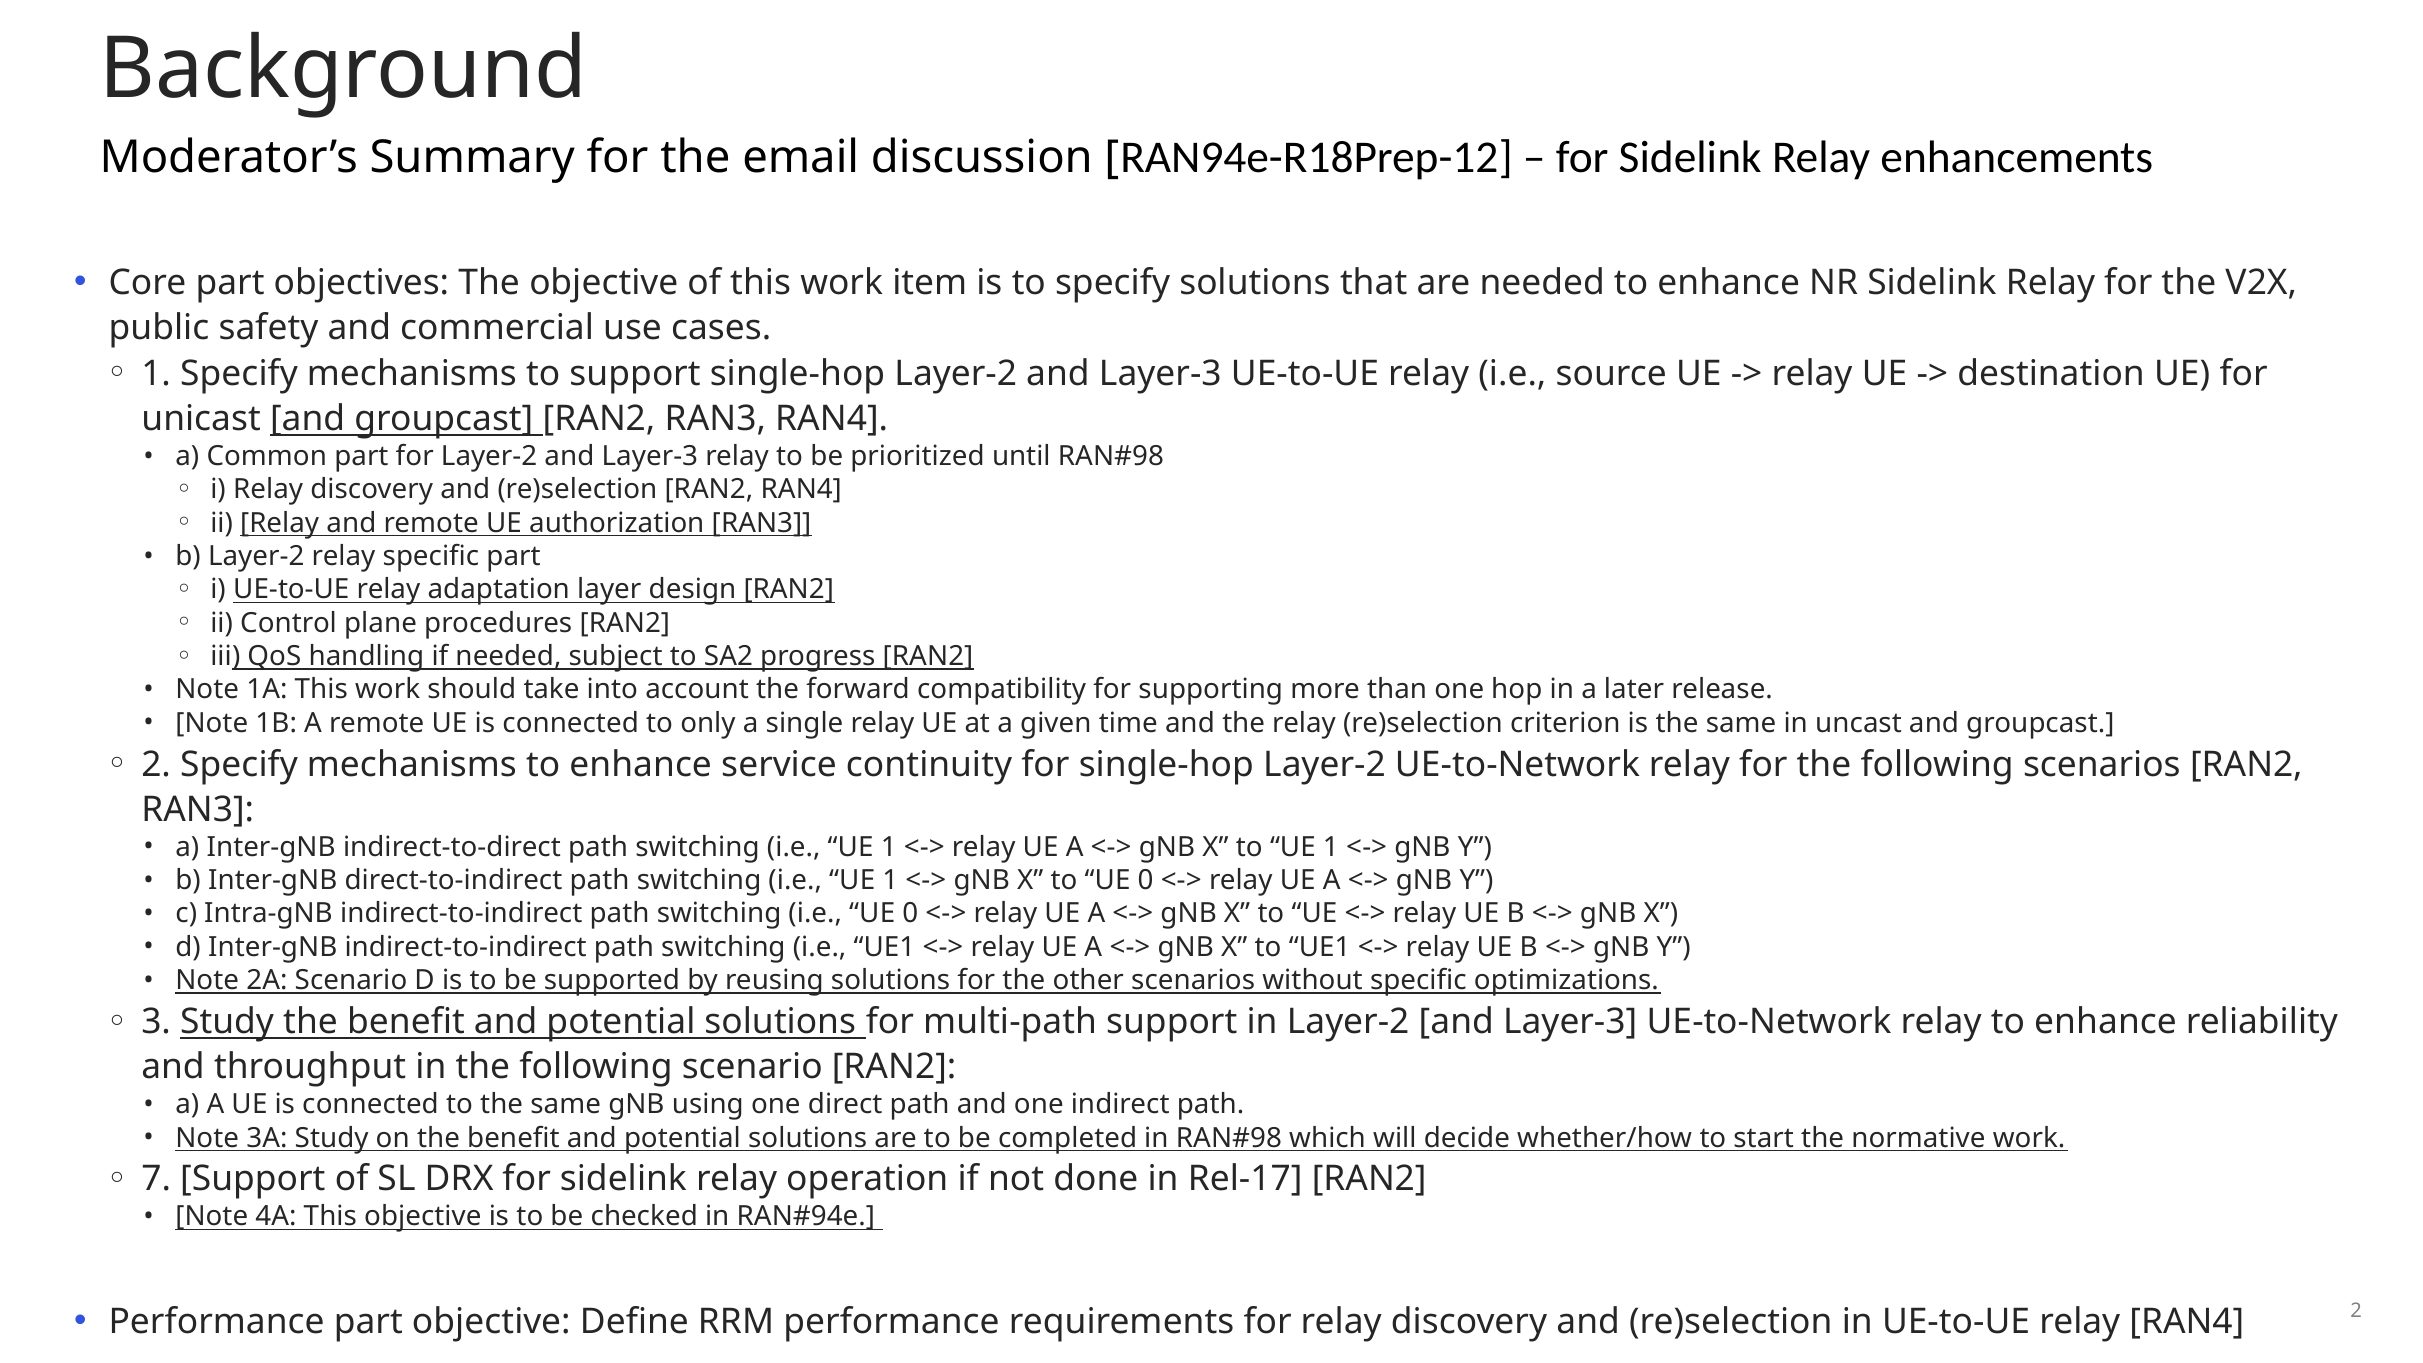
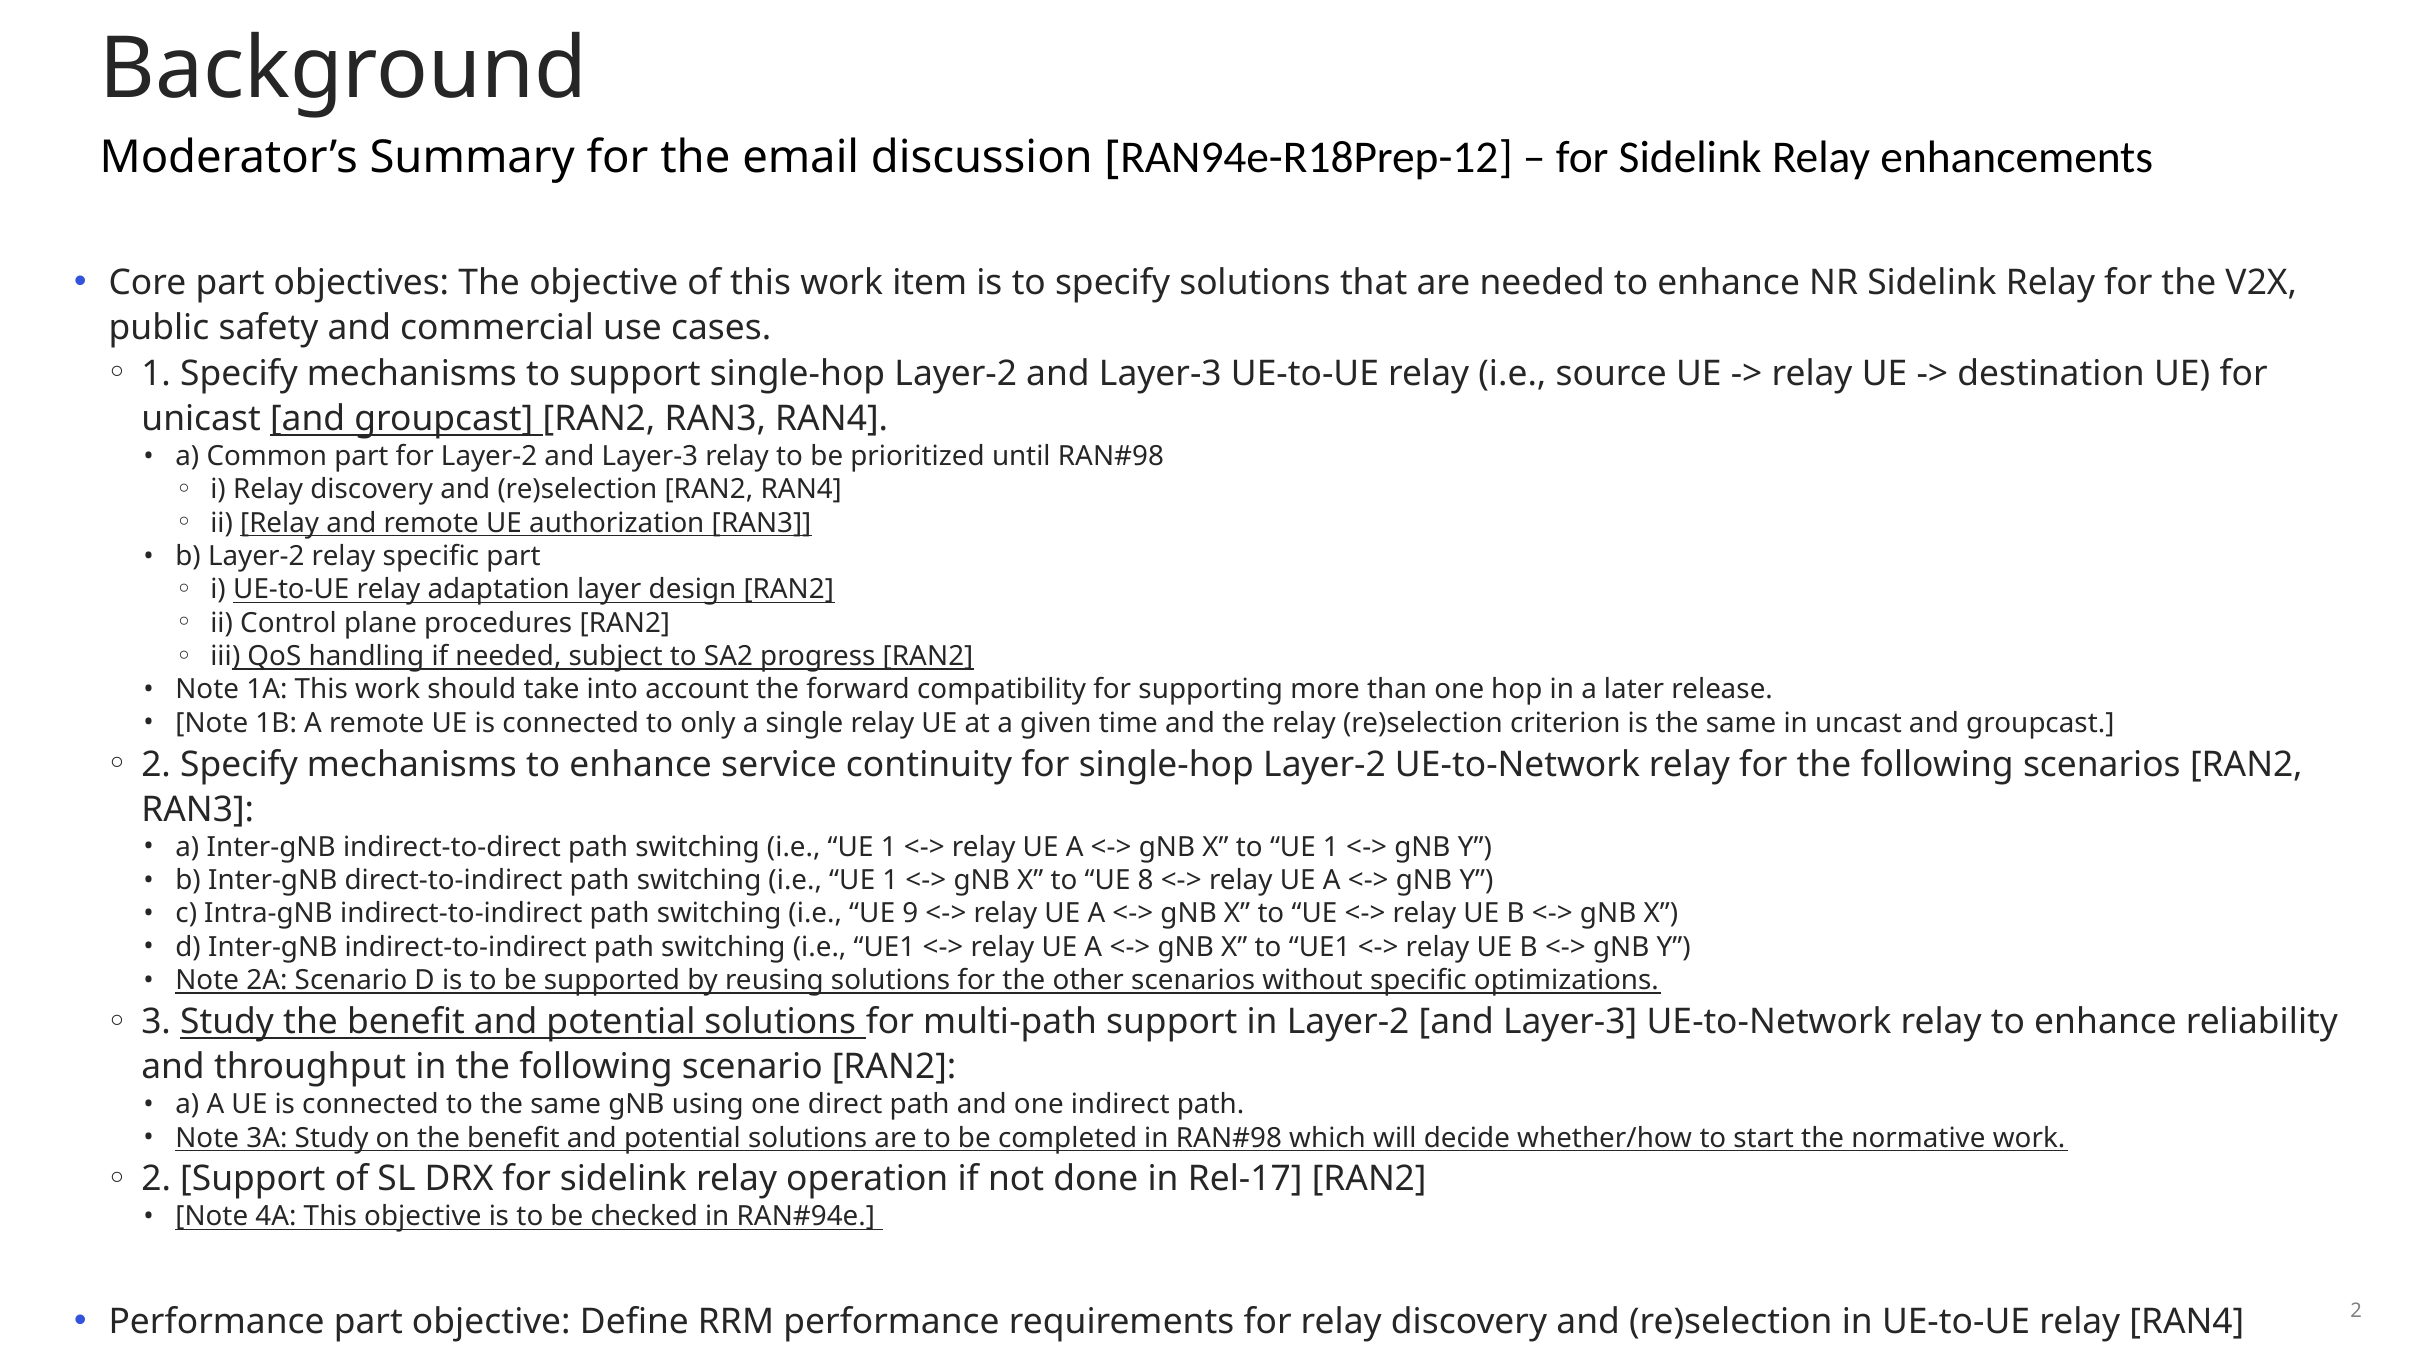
to UE 0: 0 -> 8
i.e UE 0: 0 -> 9
7 at (156, 1179): 7 -> 2
